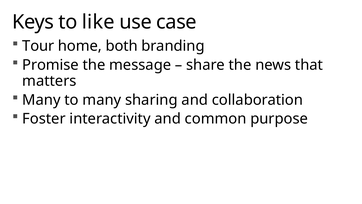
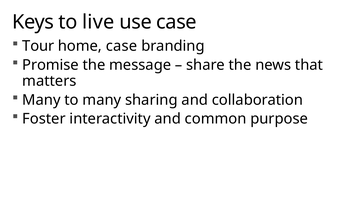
like: like -> live
home both: both -> case
